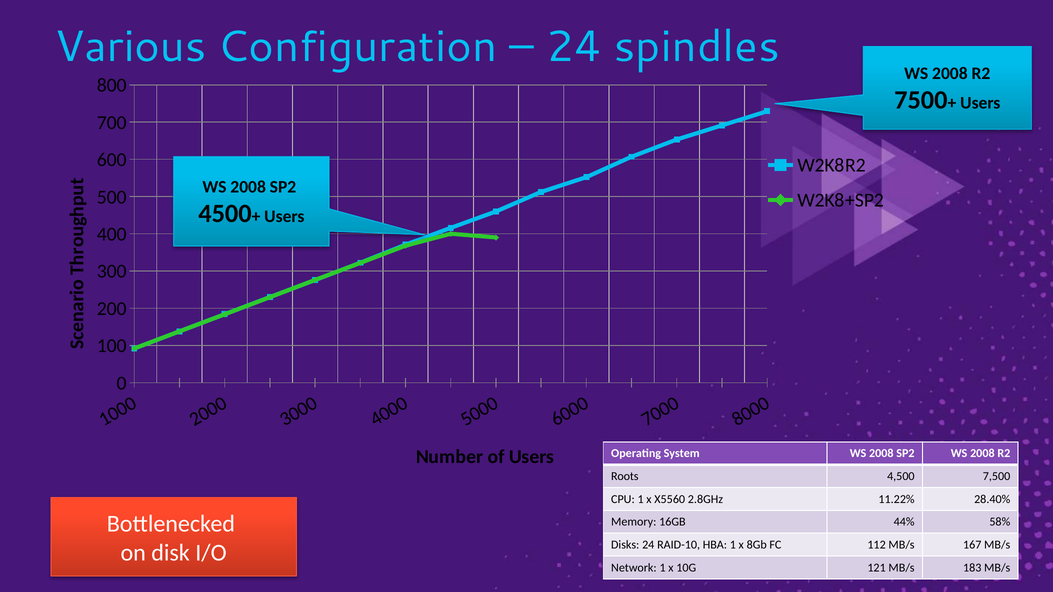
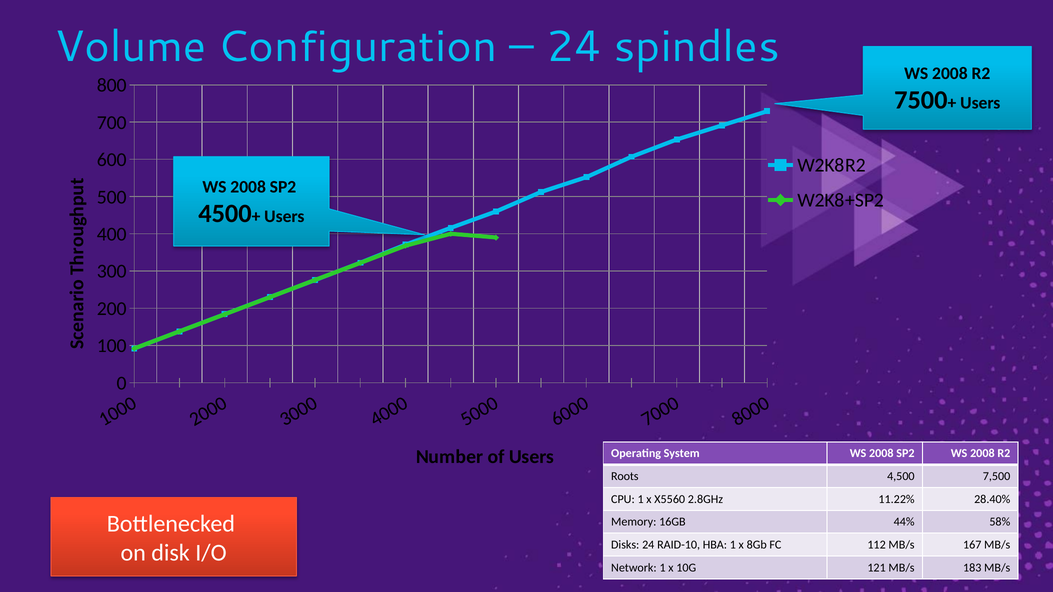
Various: Various -> Volume
